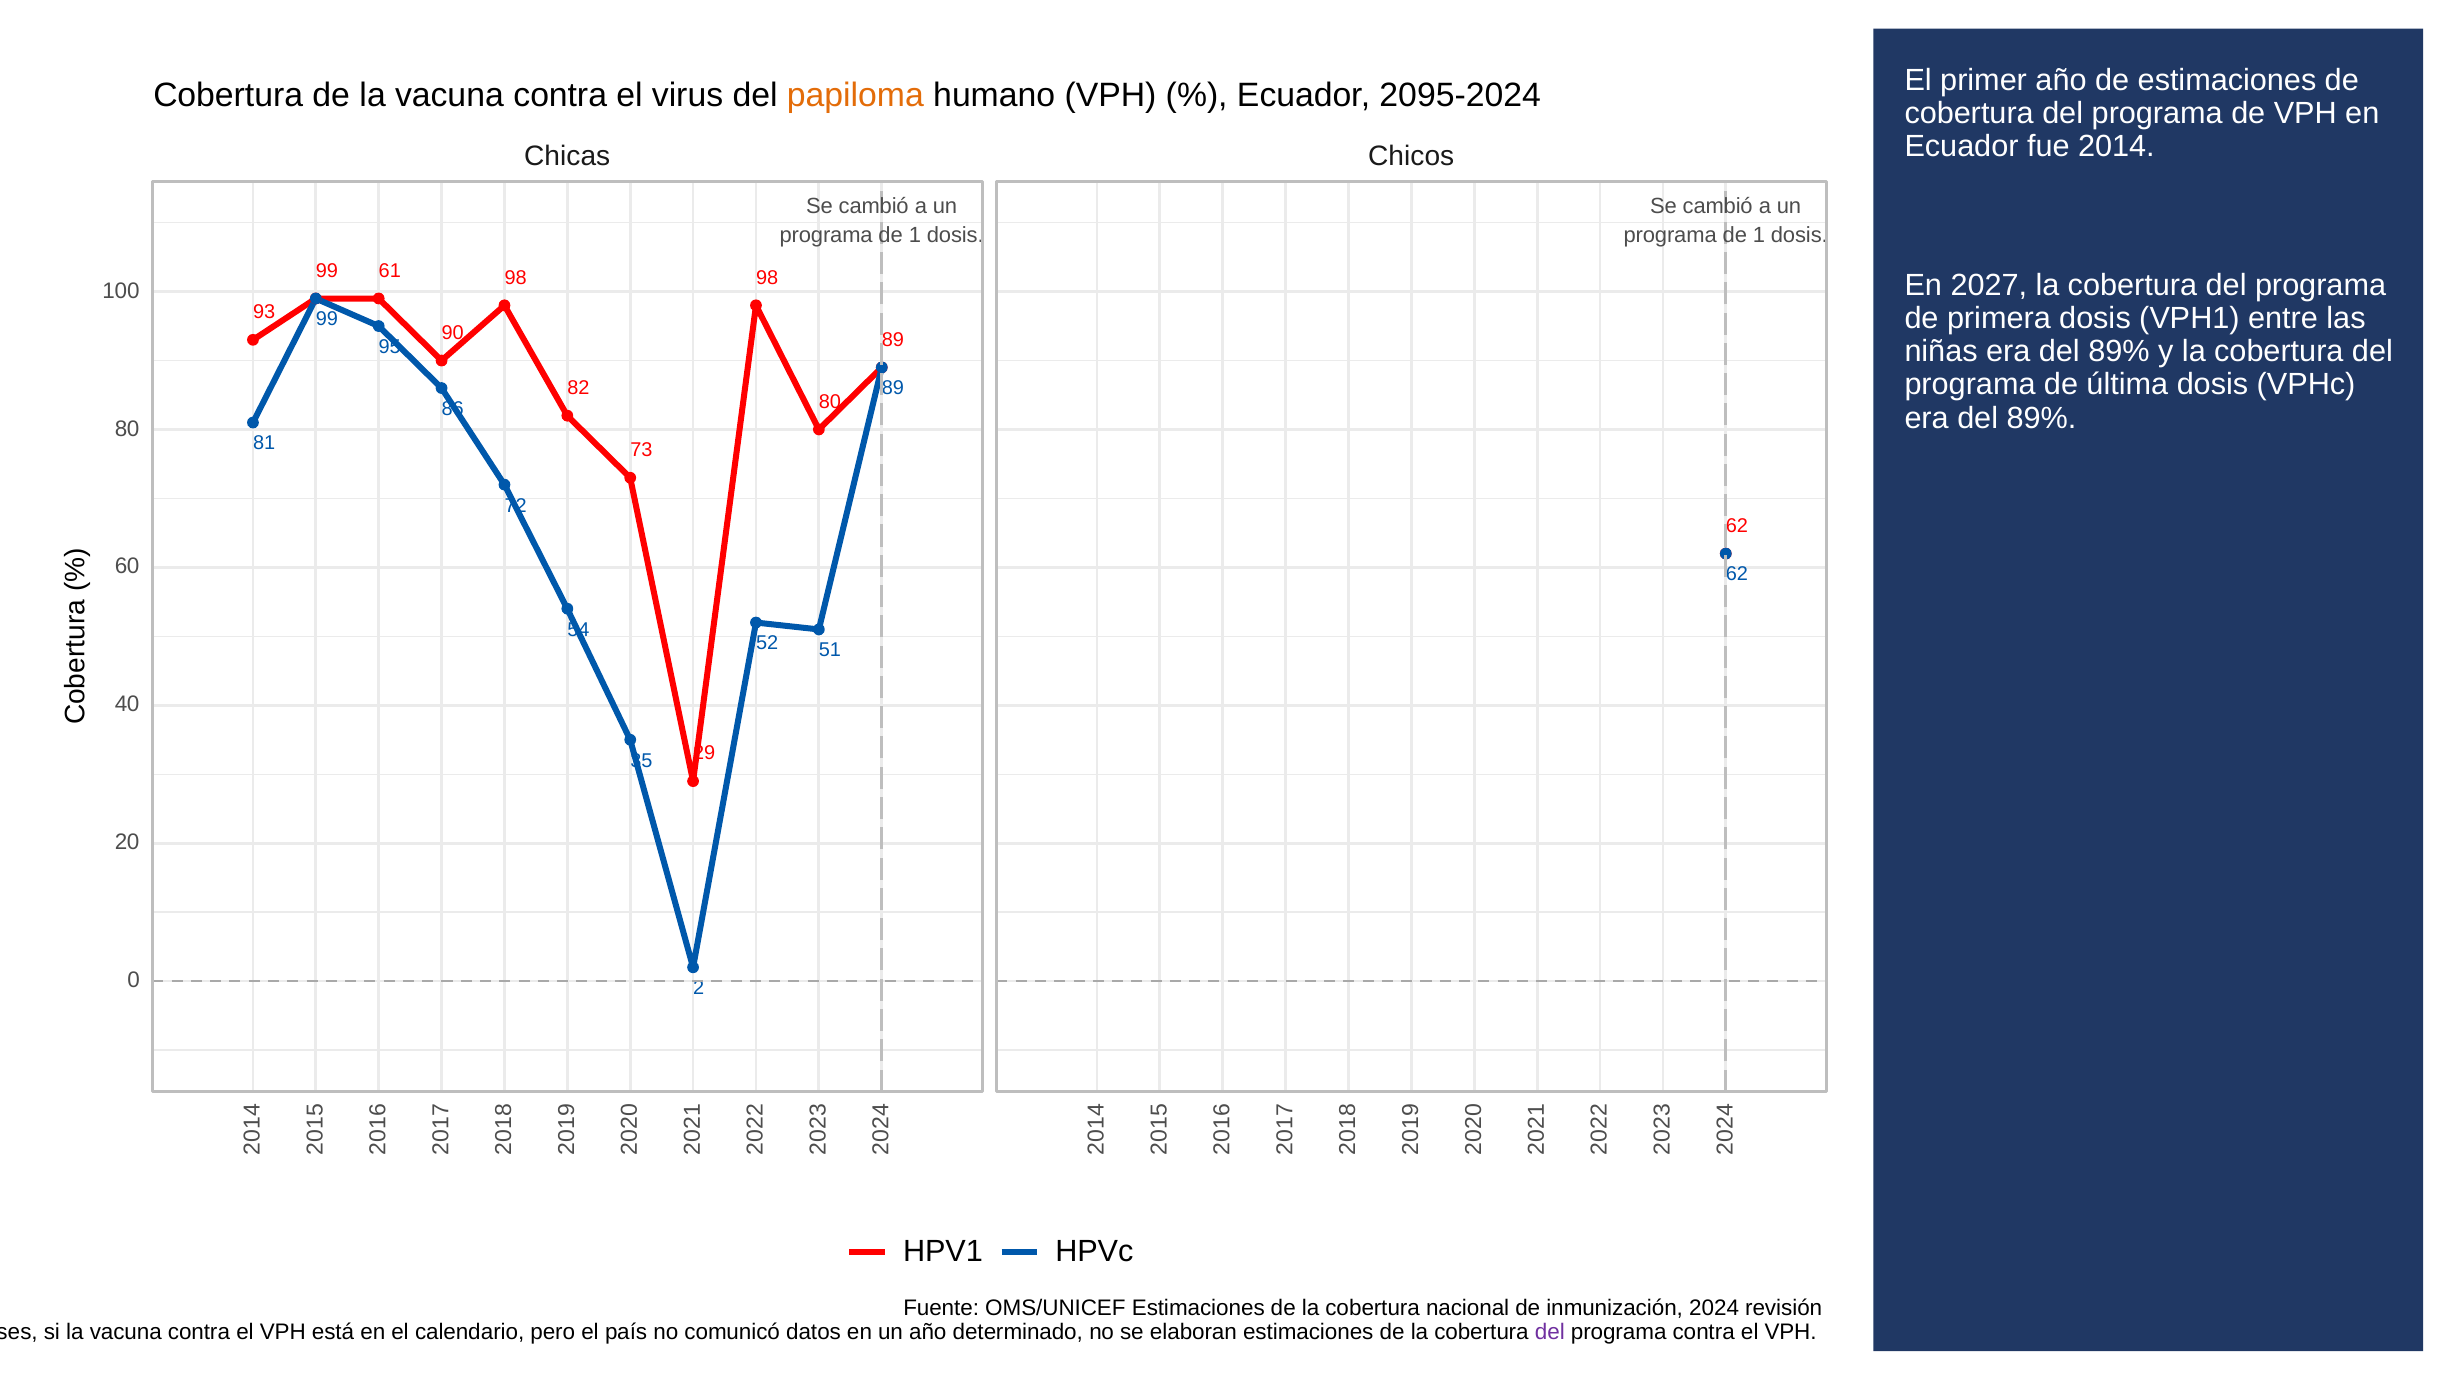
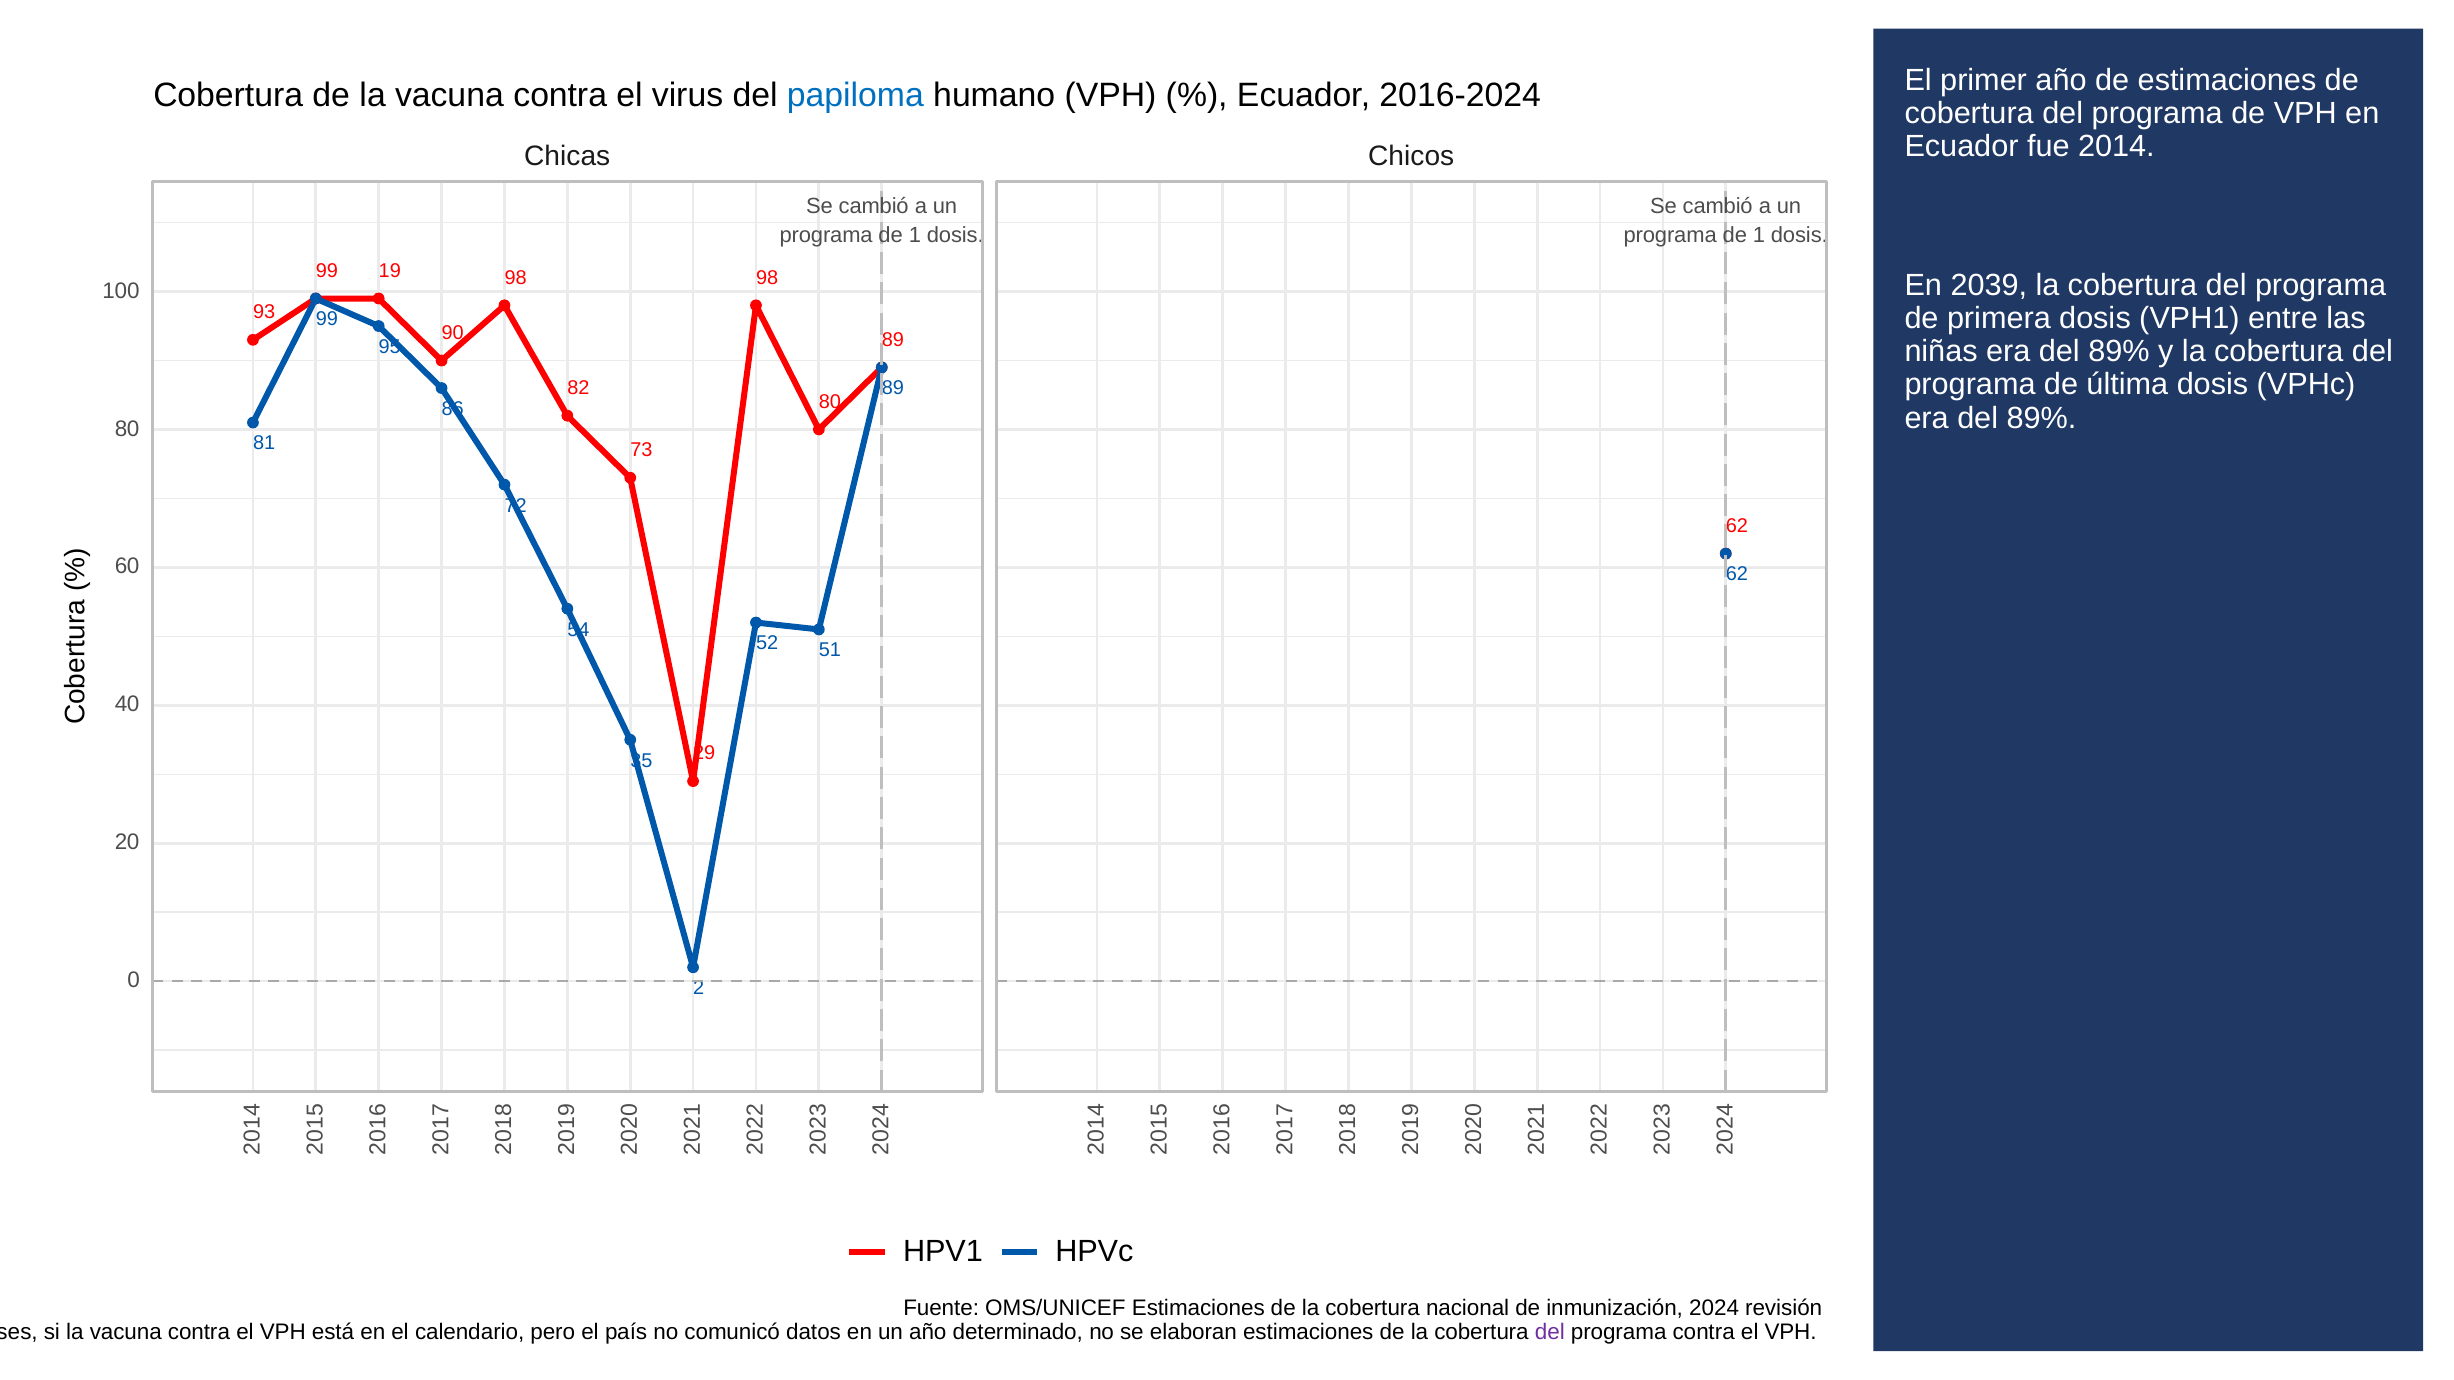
papiloma colour: orange -> blue
2095-2024: 2095-2024 -> 2016-2024
61: 61 -> 19
2027: 2027 -> 2039
